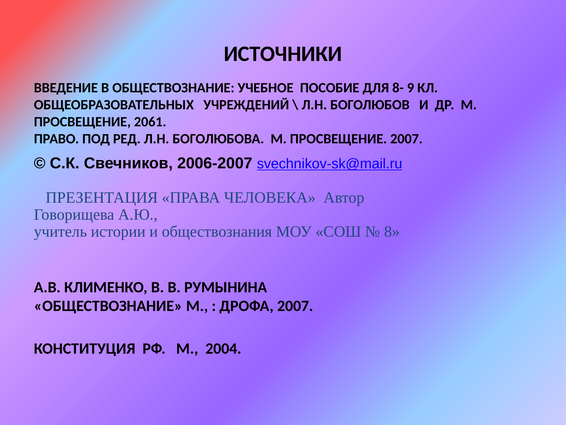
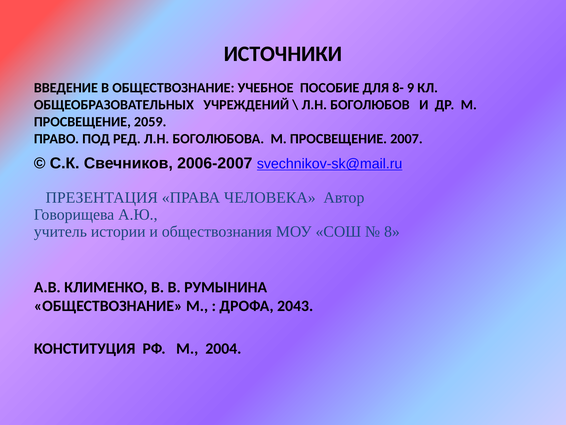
2061: 2061 -> 2059
ДРОФА 2007: 2007 -> 2043
